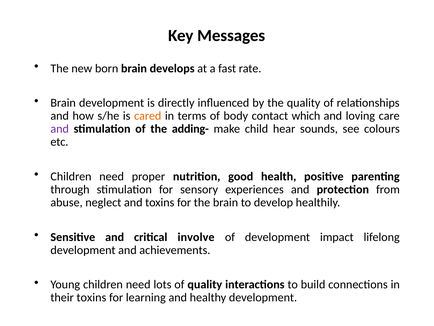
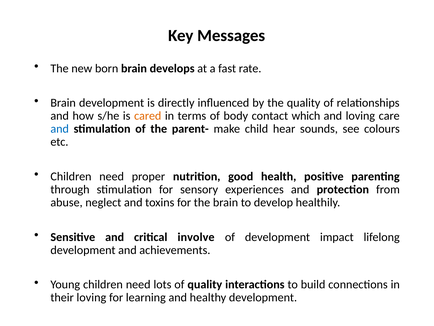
and at (60, 129) colour: purple -> blue
adding-: adding- -> parent-
their toxins: toxins -> loving
